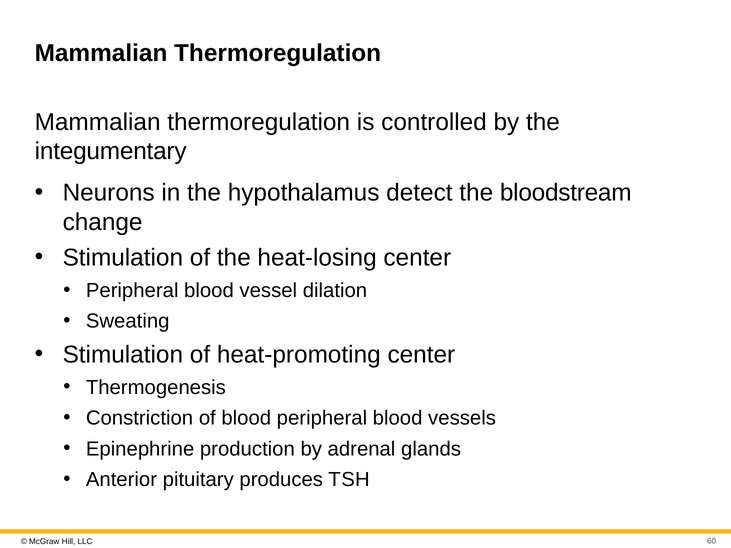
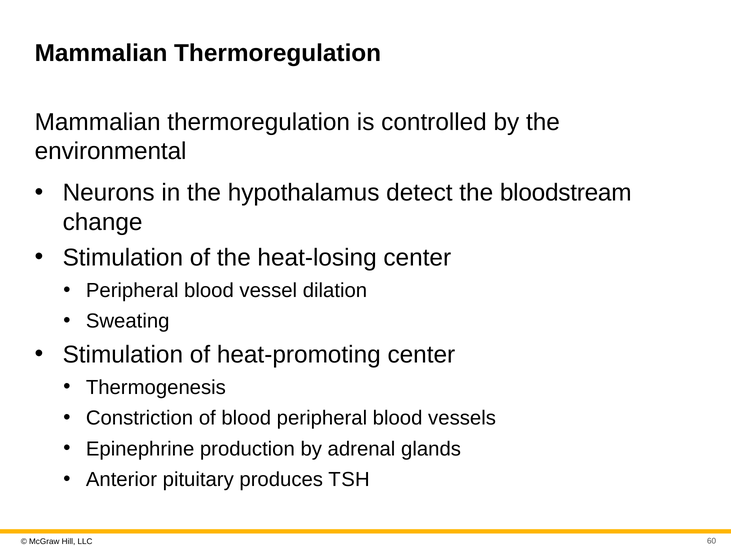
integumentary: integumentary -> environmental
